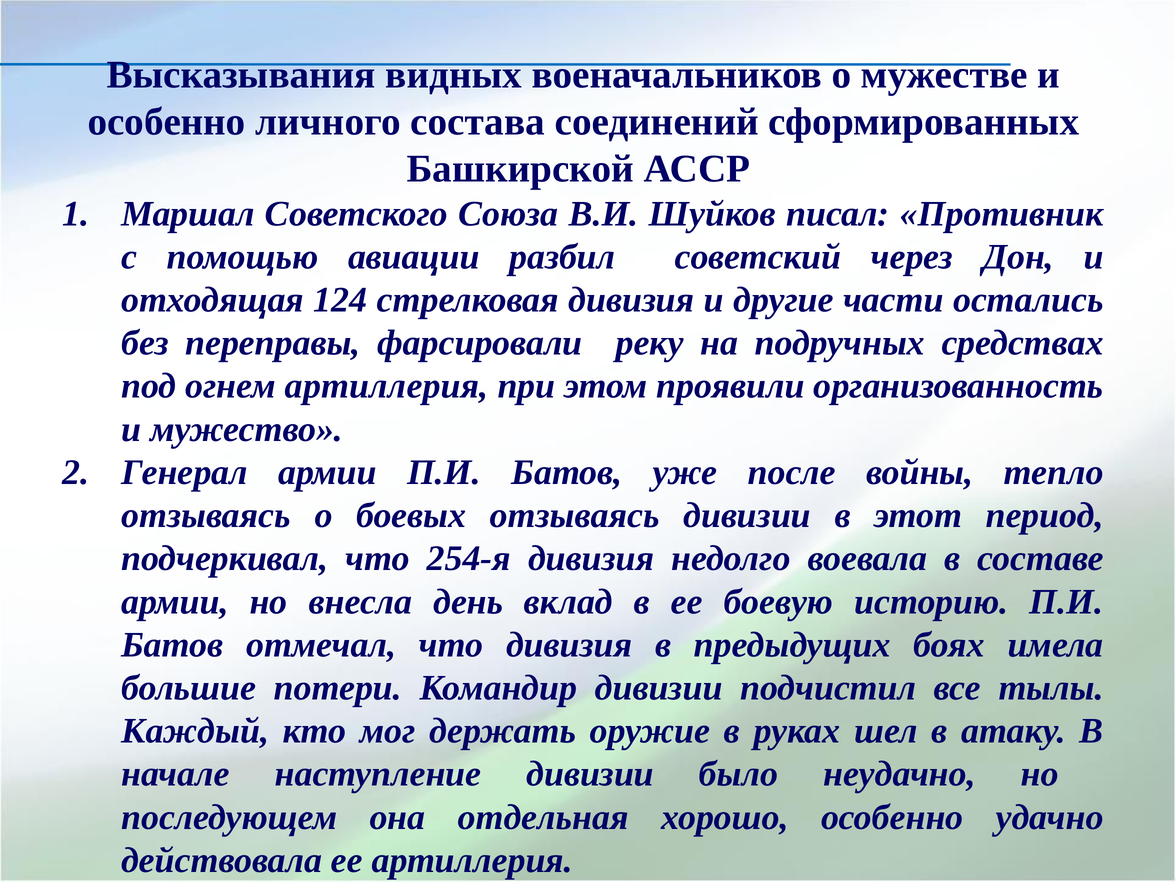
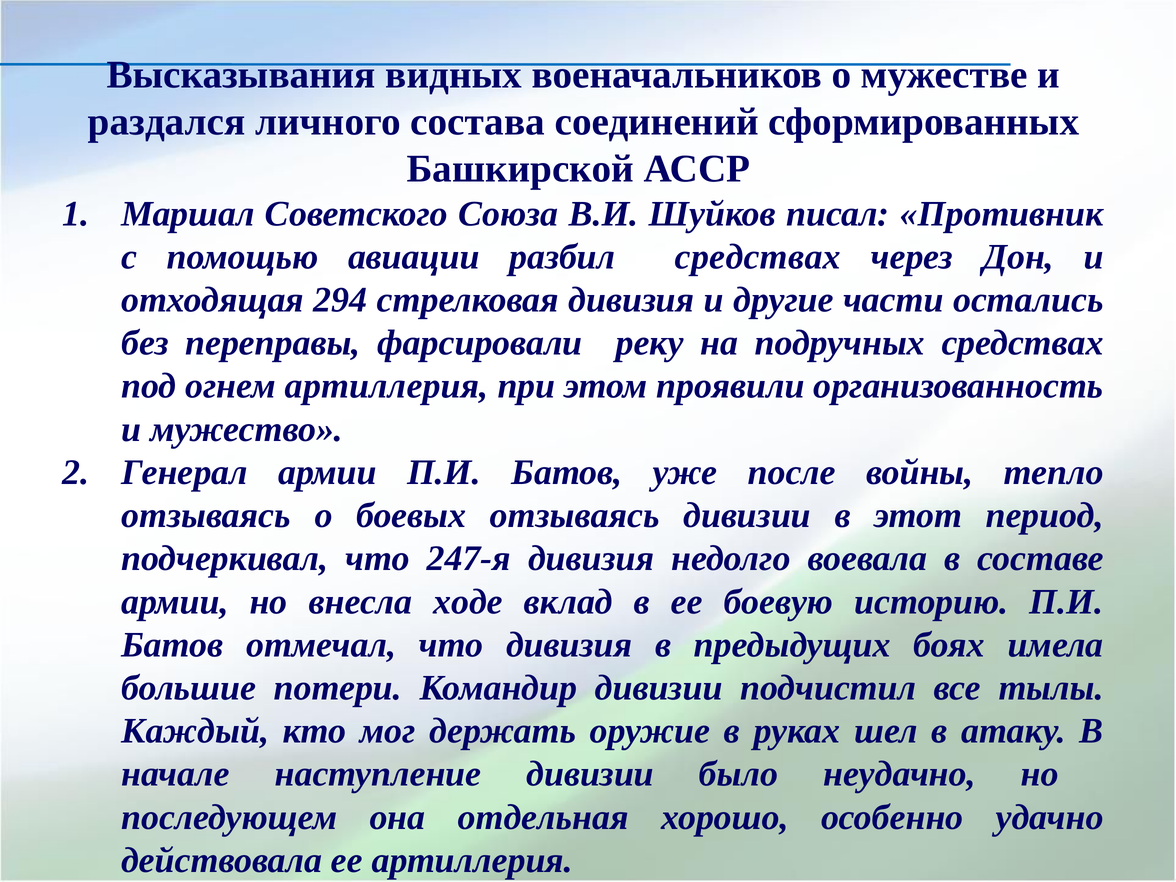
особенно at (167, 122): особенно -> раздался
разбил советский: советский -> средствах
124: 124 -> 294
254-я: 254-я -> 247-я
день: день -> ходе
